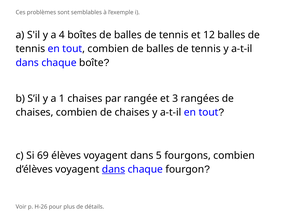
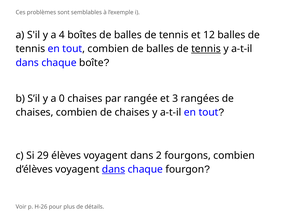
tennis at (206, 49) underline: none -> present
1: 1 -> 0
69: 69 -> 29
5: 5 -> 2
